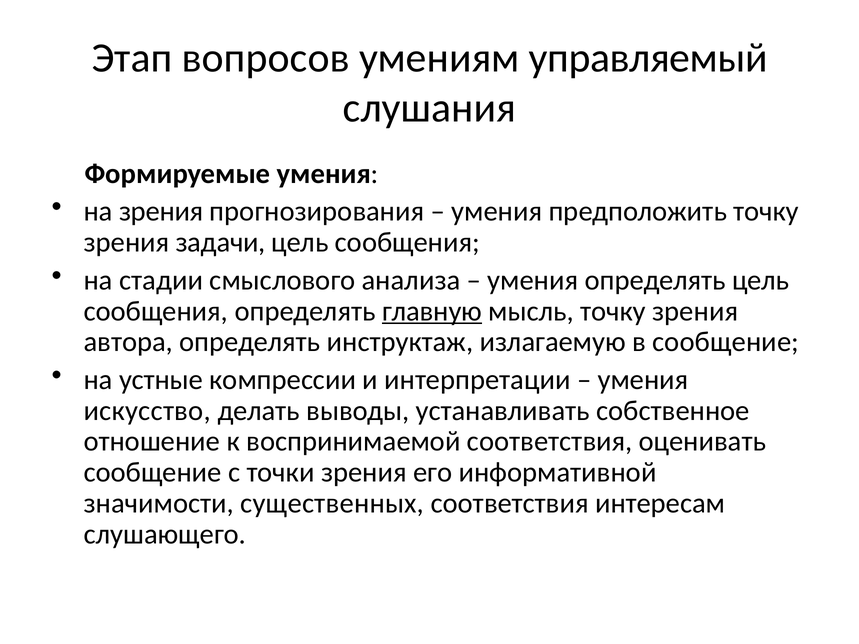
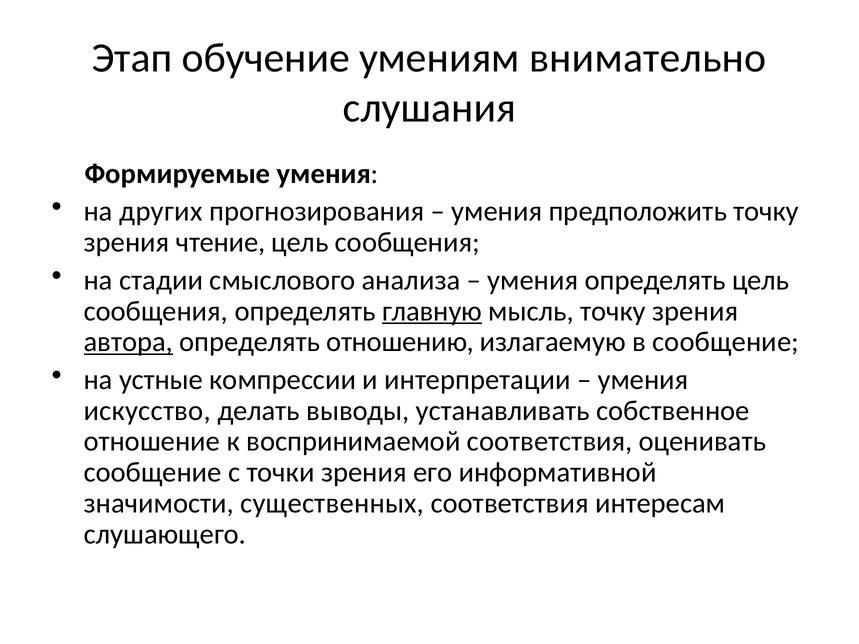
вопросов: вопросов -> обучение
управляемый: управляемый -> внимательно
на зрения: зрения -> других
задачи: задачи -> чтение
автора underline: none -> present
инструктаж: инструктаж -> отношению
